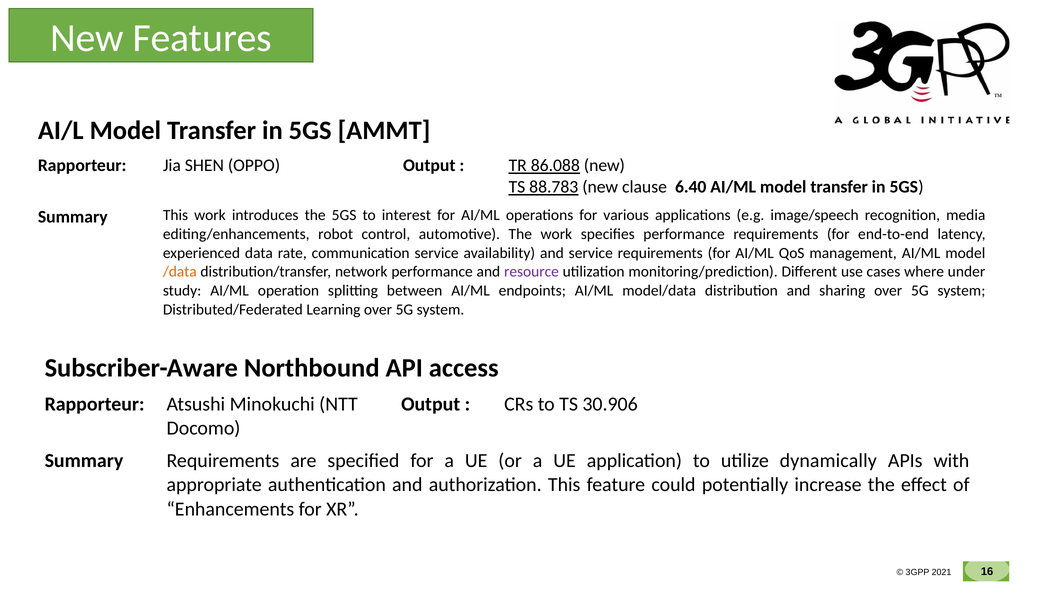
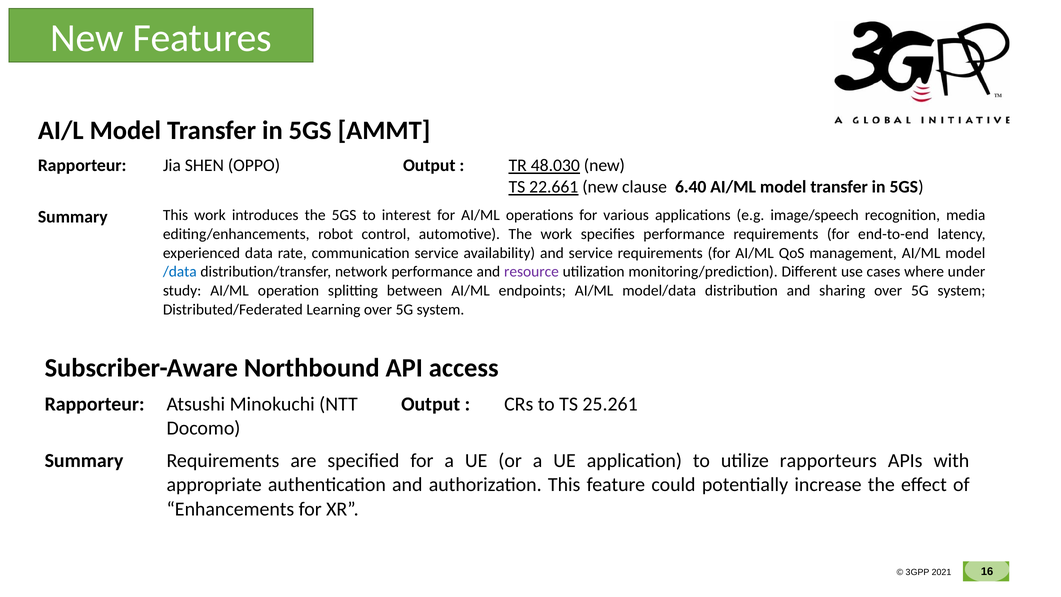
86.088: 86.088 -> 48.030
88.783: 88.783 -> 22.661
/data colour: orange -> blue
30.906: 30.906 -> 25.261
dynamically: dynamically -> rapporteurs
